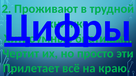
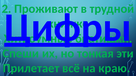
Чертит: Чертит -> Спеши
просто: просто -> тонкая
